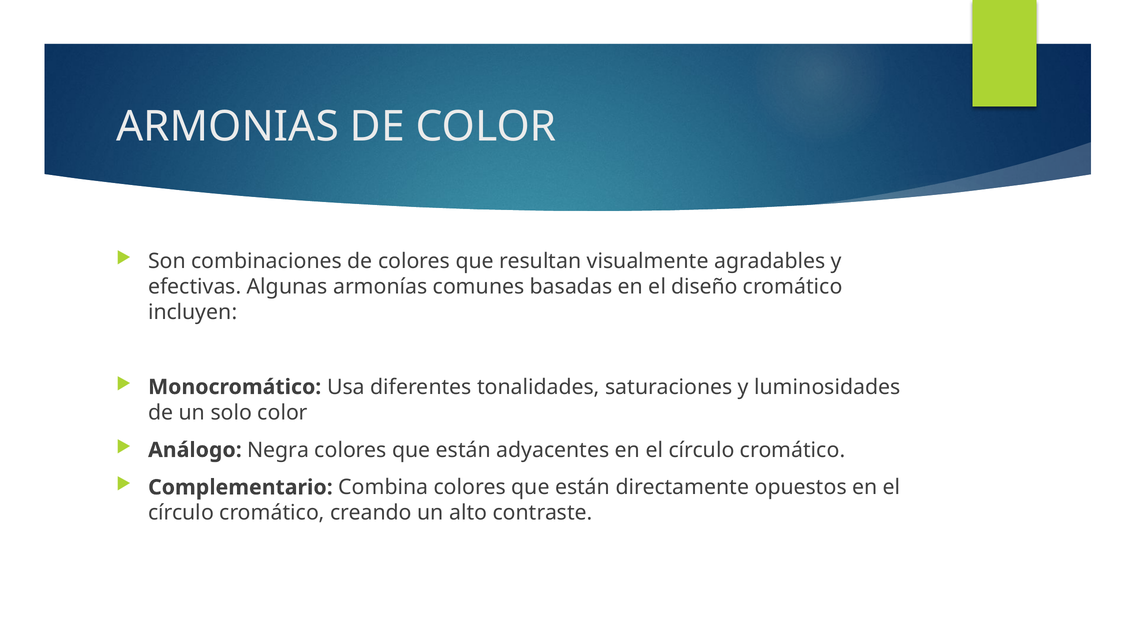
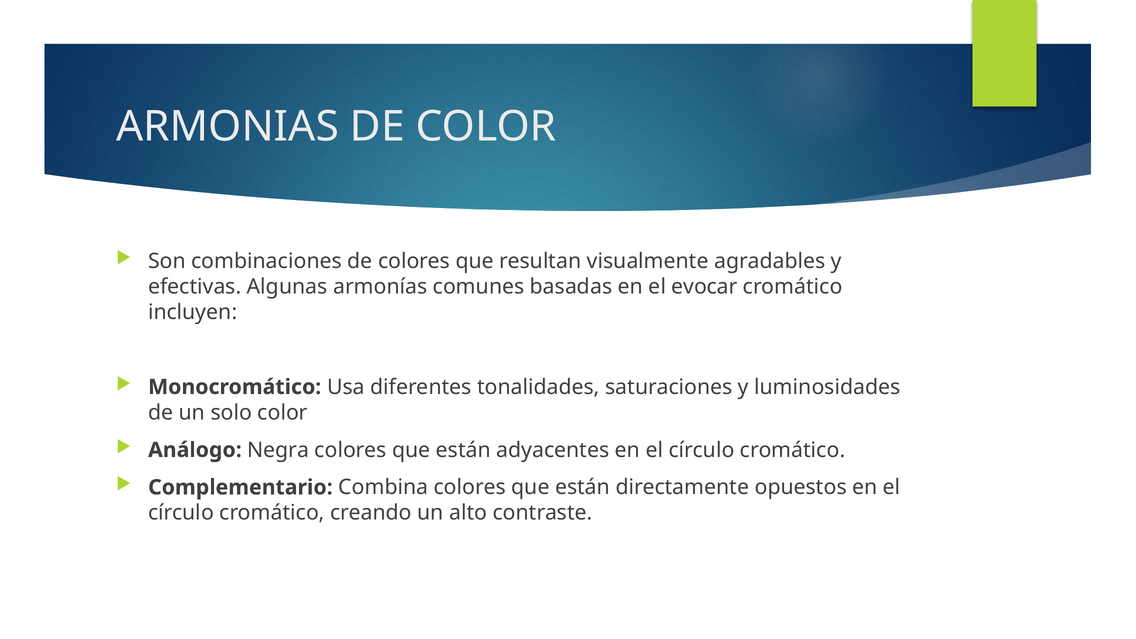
diseño: diseño -> evocar
